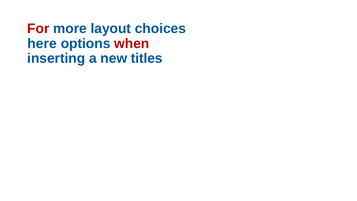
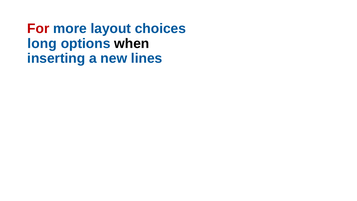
here: here -> long
when colour: red -> black
titles: titles -> lines
